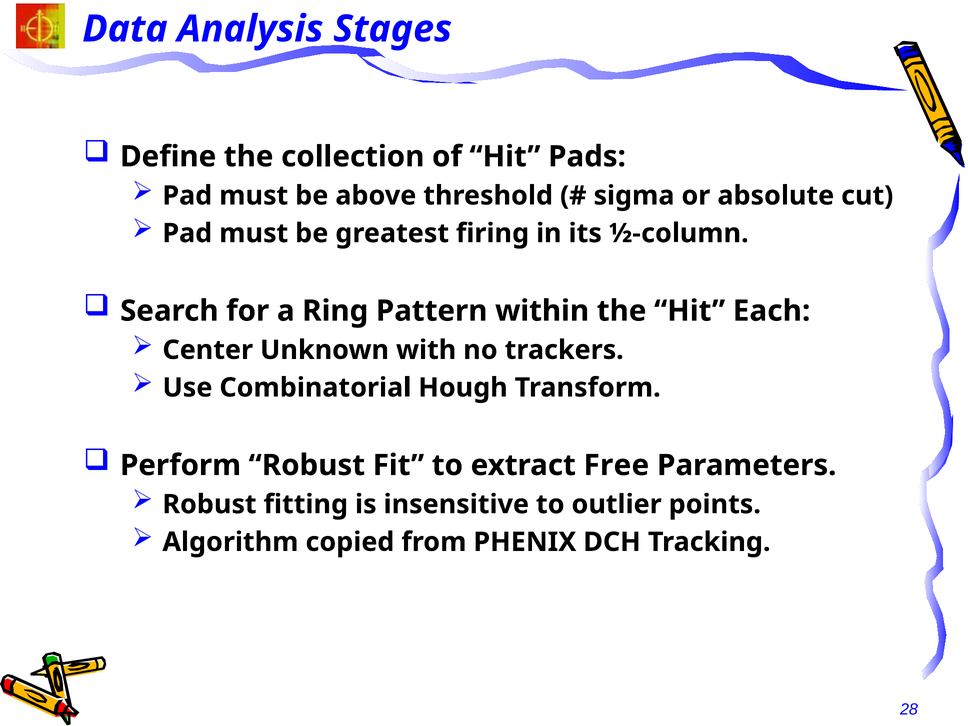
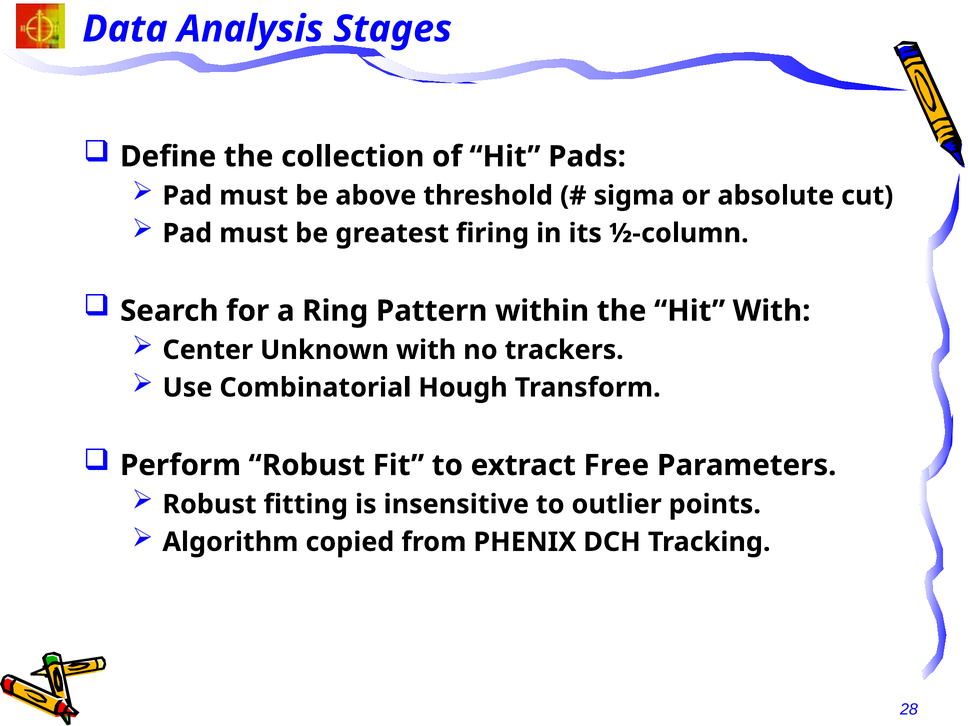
Hit Each: Each -> With
